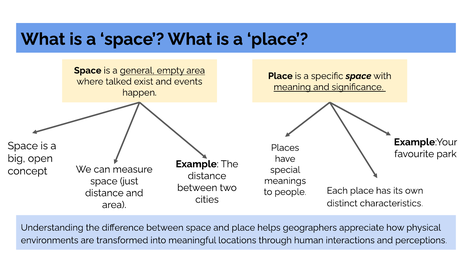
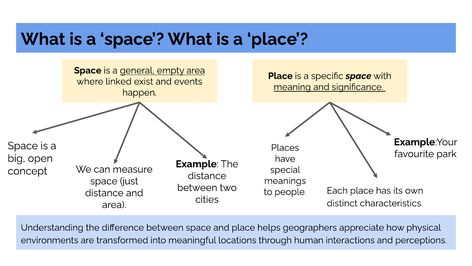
talked: talked -> linked
